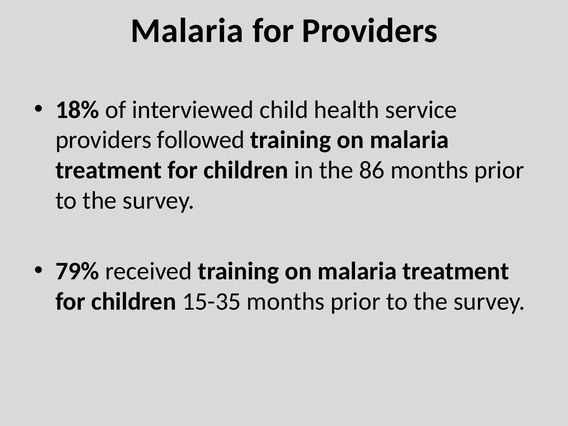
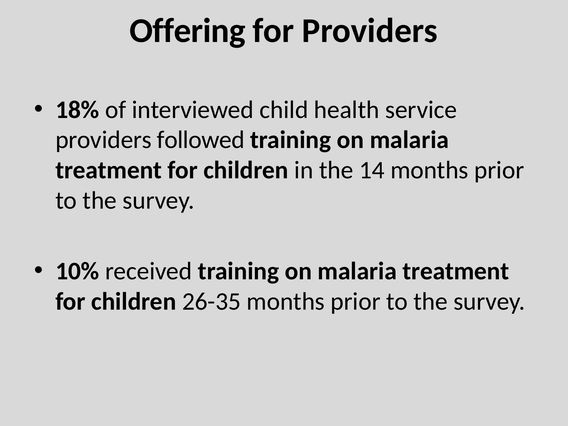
Malaria at (187, 31): Malaria -> Offering
86: 86 -> 14
79%: 79% -> 10%
15-35: 15-35 -> 26-35
